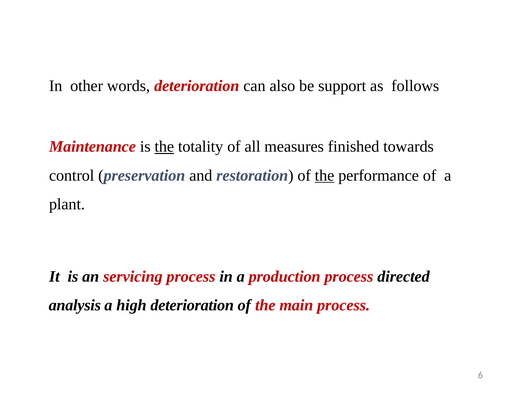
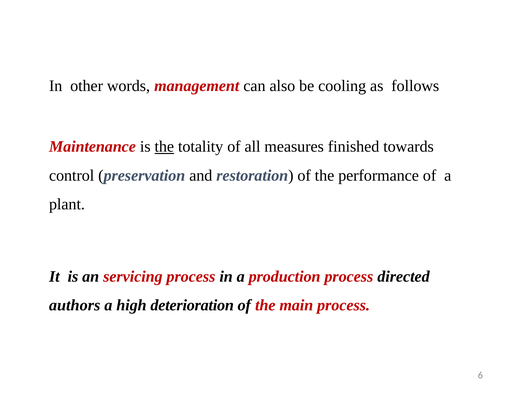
words deterioration: deterioration -> management
support: support -> cooling
the at (325, 175) underline: present -> none
analysis: analysis -> authors
